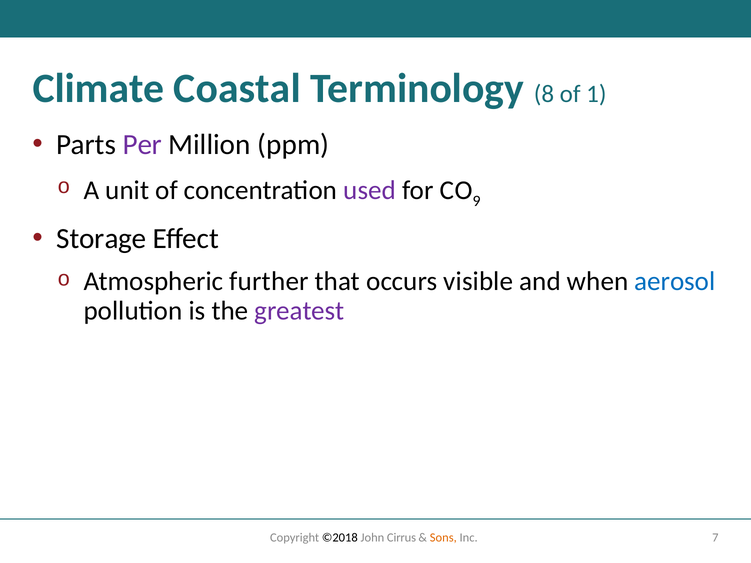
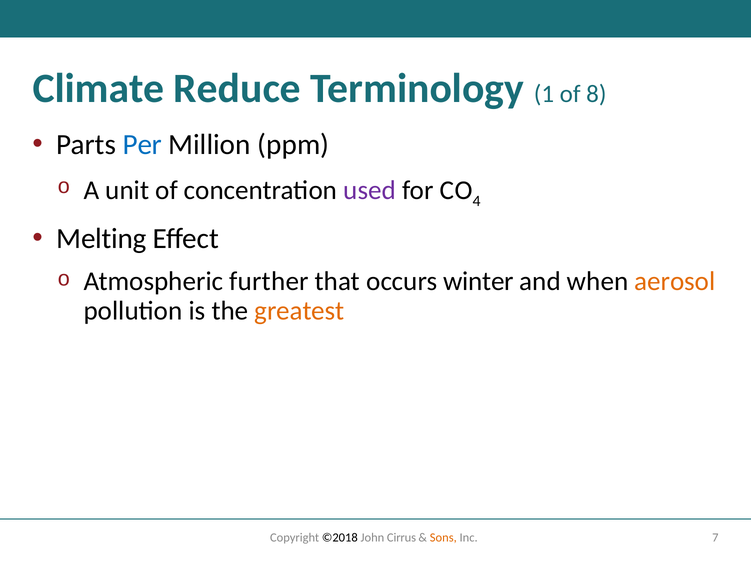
Coastal: Coastal -> Reduce
8: 8 -> 1
1: 1 -> 8
Per colour: purple -> blue
9: 9 -> 4
Storage: Storage -> Melting
visible: visible -> winter
aerosol colour: blue -> orange
greatest colour: purple -> orange
